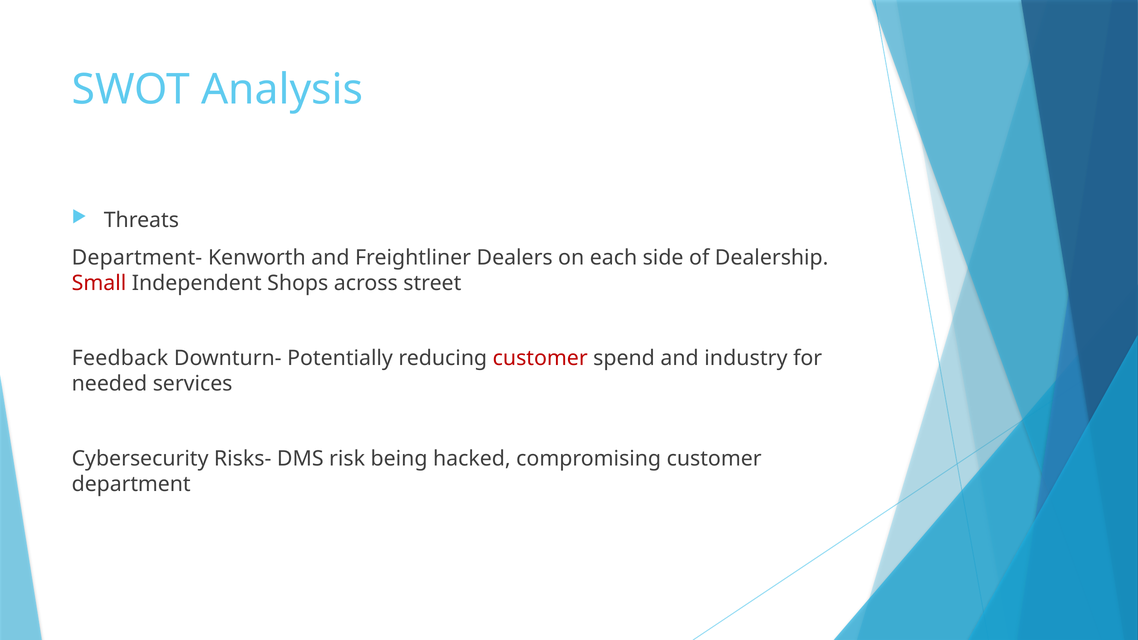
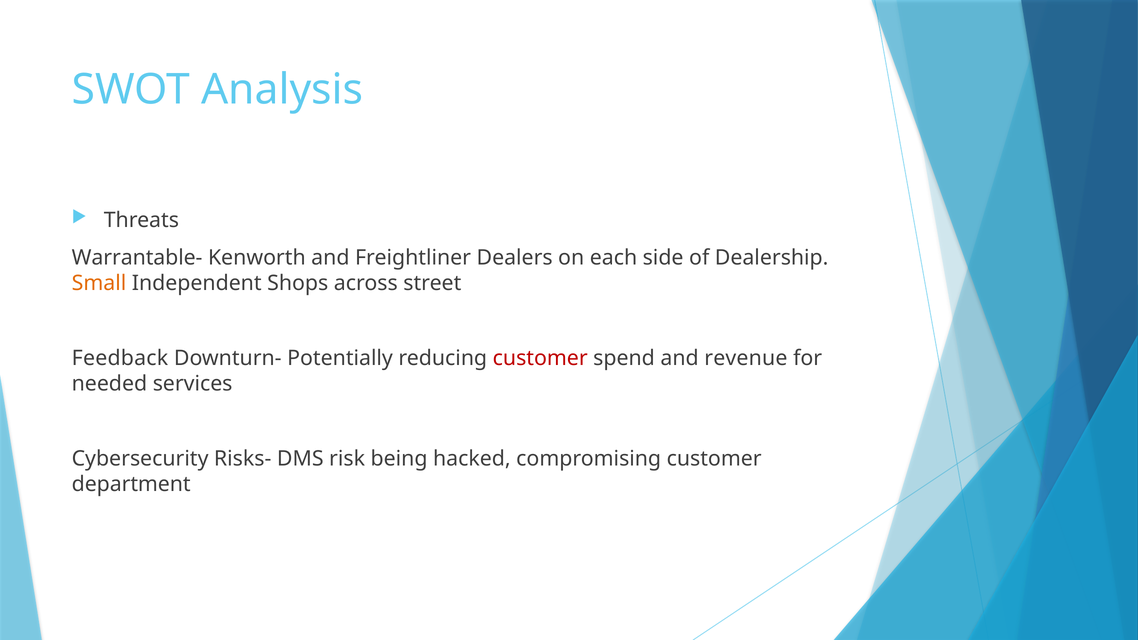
Department-: Department- -> Warrantable-
Small colour: red -> orange
industry: industry -> revenue
